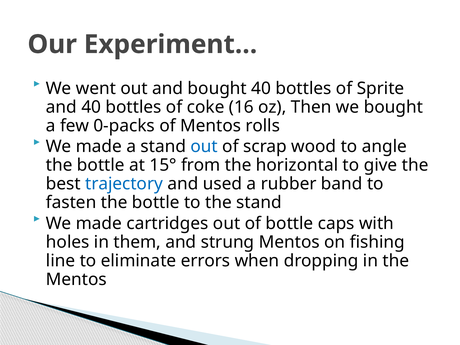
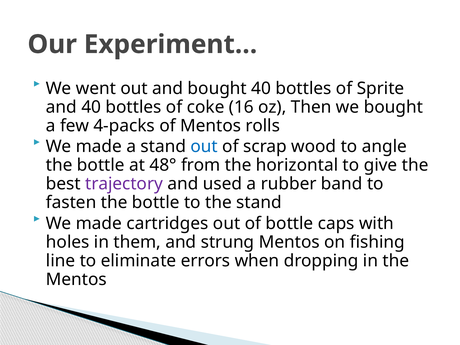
0-packs: 0-packs -> 4-packs
15°: 15° -> 48°
trajectory colour: blue -> purple
